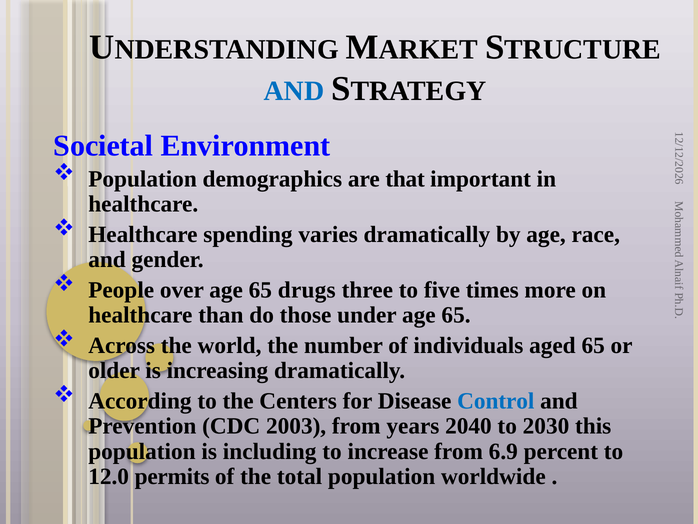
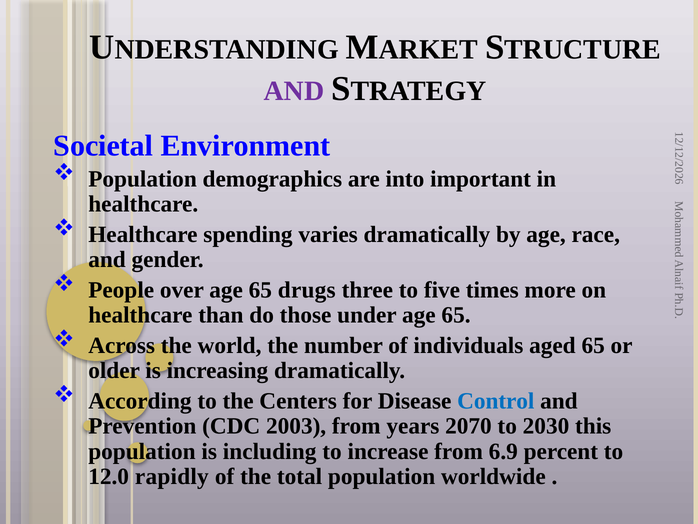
AND at (294, 91) colour: blue -> purple
that: that -> into
2040: 2040 -> 2070
permits: permits -> rapidly
